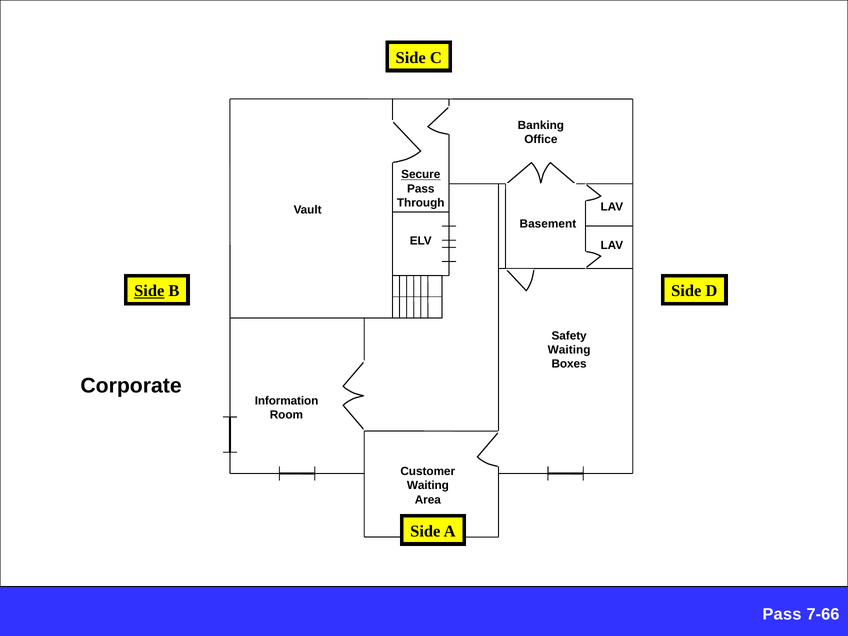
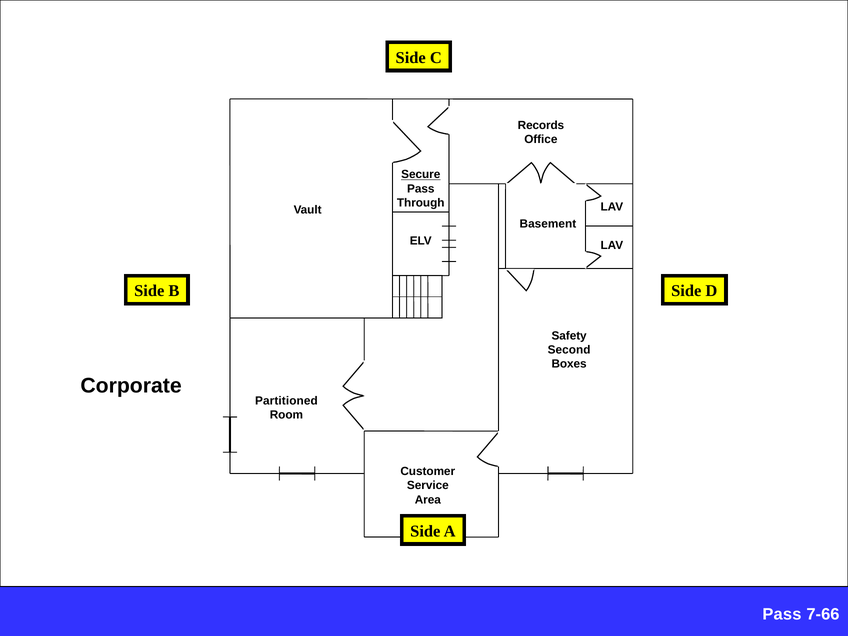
Banking: Banking -> Records
Side at (149, 291) underline: present -> none
Waiting at (569, 350): Waiting -> Second
Information: Information -> Partitioned
Waiting at (428, 486): Waiting -> Service
